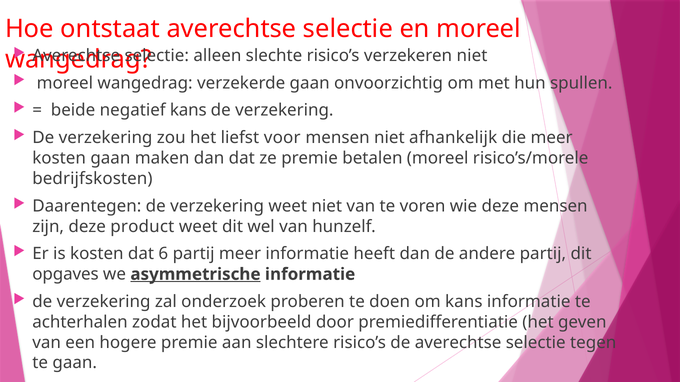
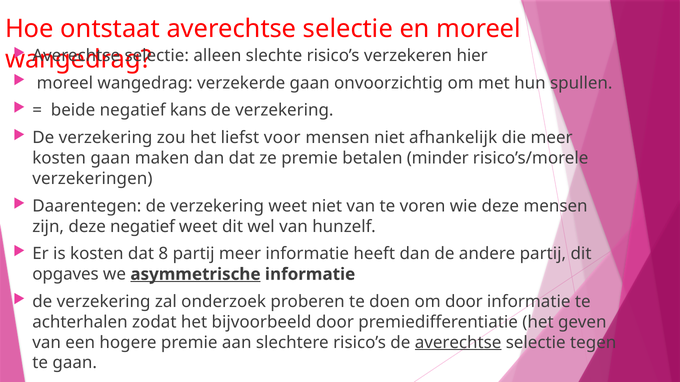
verzekeren niet: niet -> hier
betalen moreel: moreel -> minder
bedrijfskosten: bedrijfskosten -> verzekeringen
deze product: product -> negatief
6: 6 -> 8
om kans: kans -> door
averechtse at (458, 343) underline: none -> present
